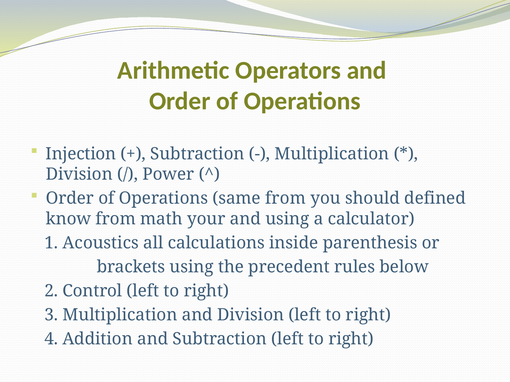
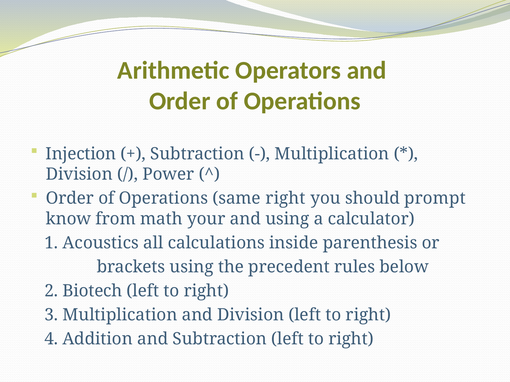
same from: from -> right
defined: defined -> prompt
Control: Control -> Biotech
